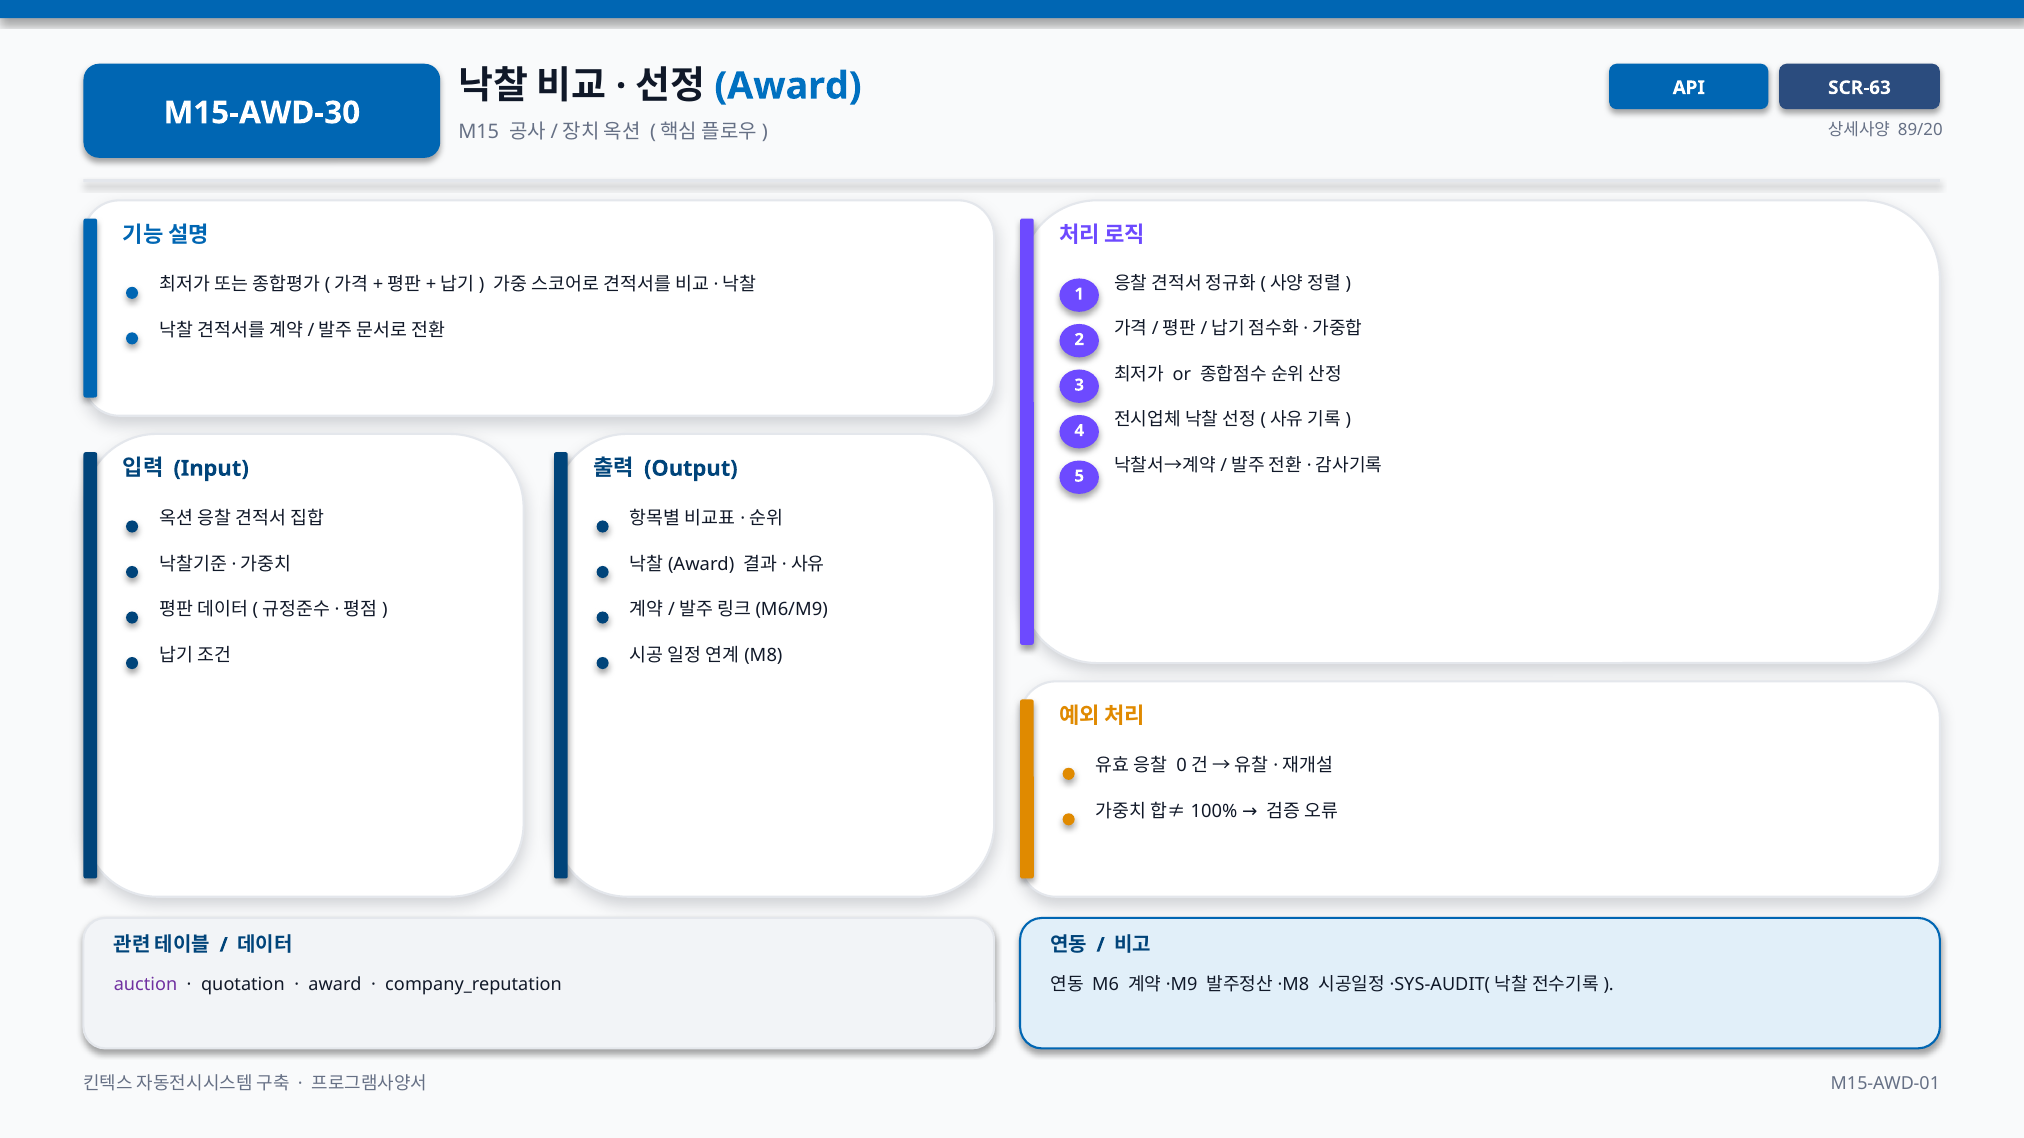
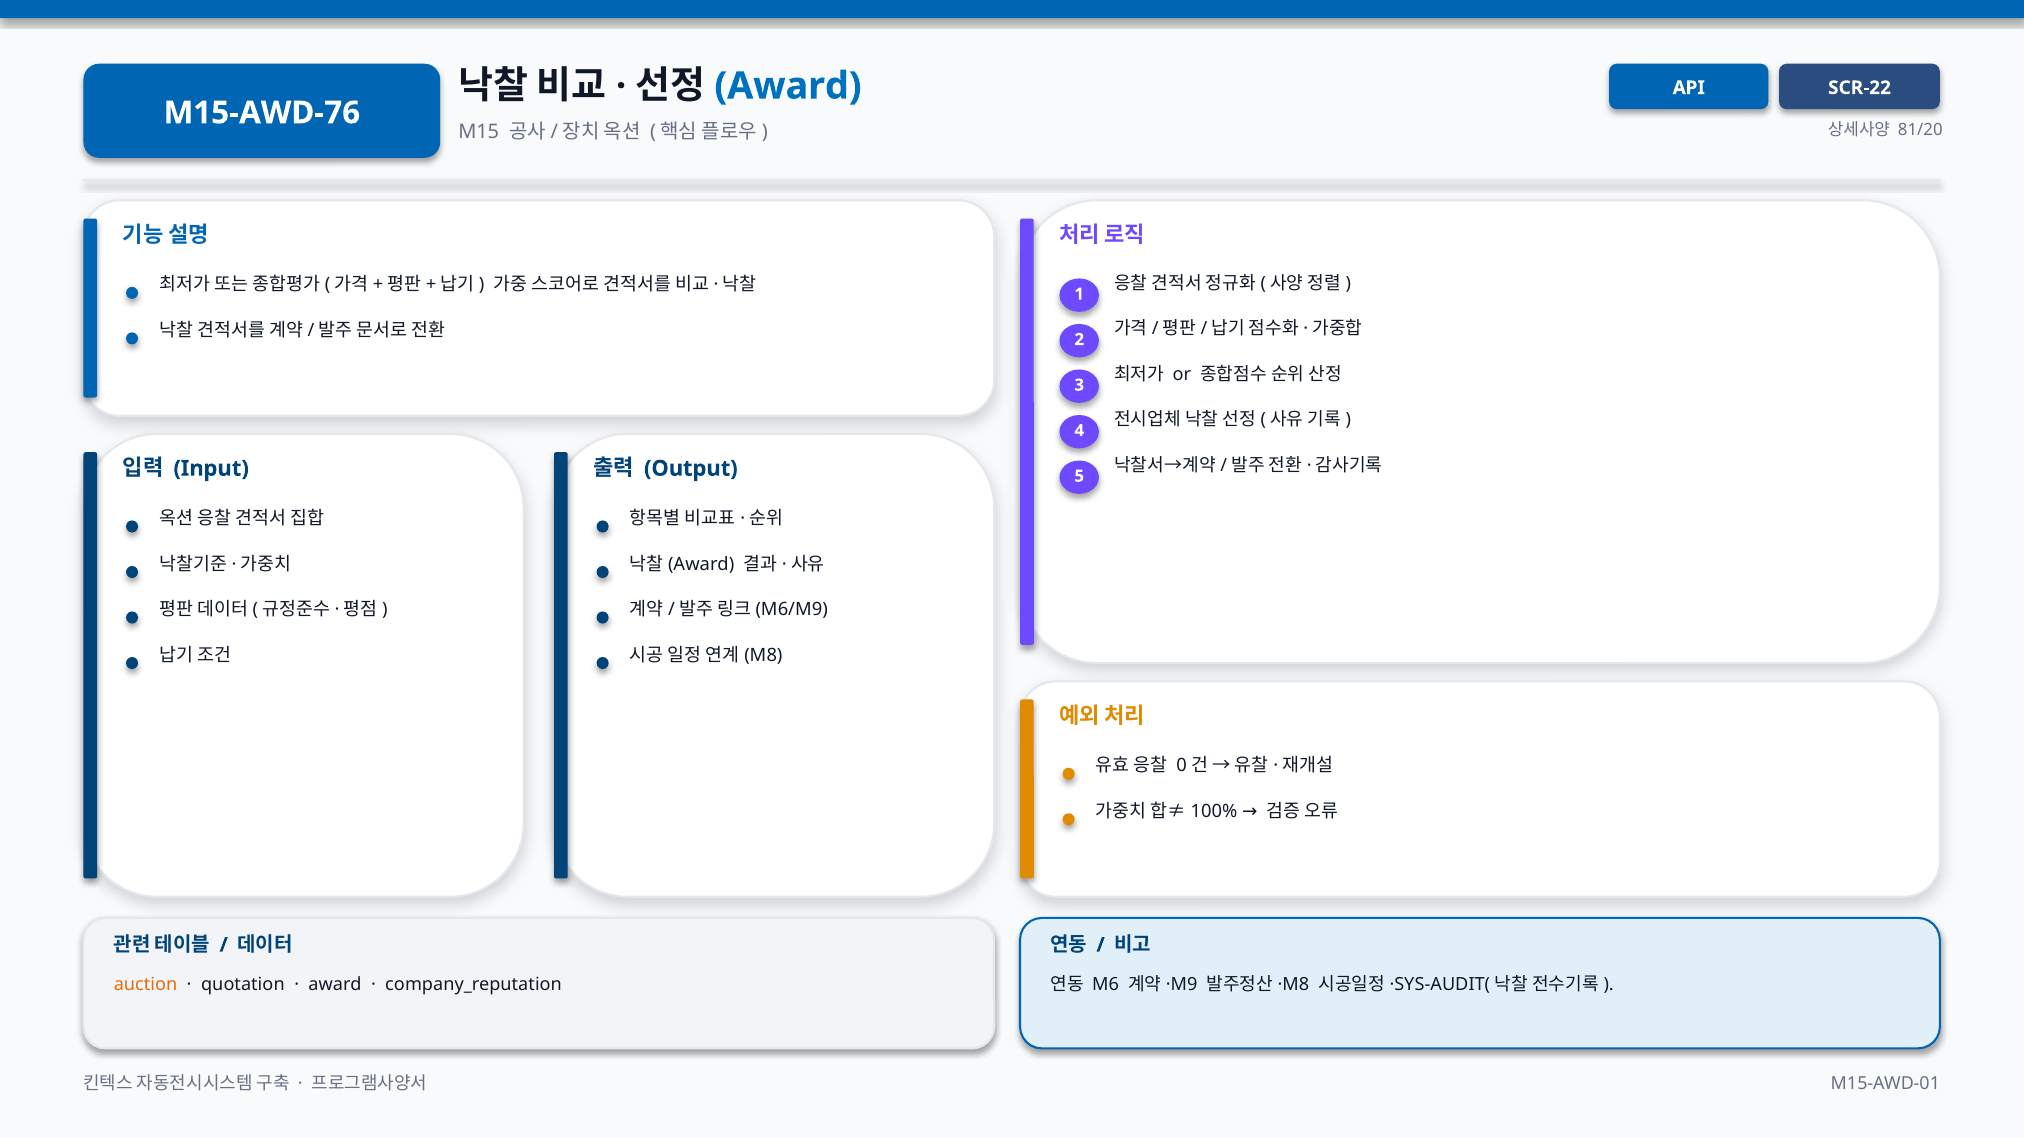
SCR-63: SCR-63 -> SCR-22
M15-AWD-30: M15-AWD-30 -> M15-AWD-76
89/20: 89/20 -> 81/20
auction colour: purple -> orange
